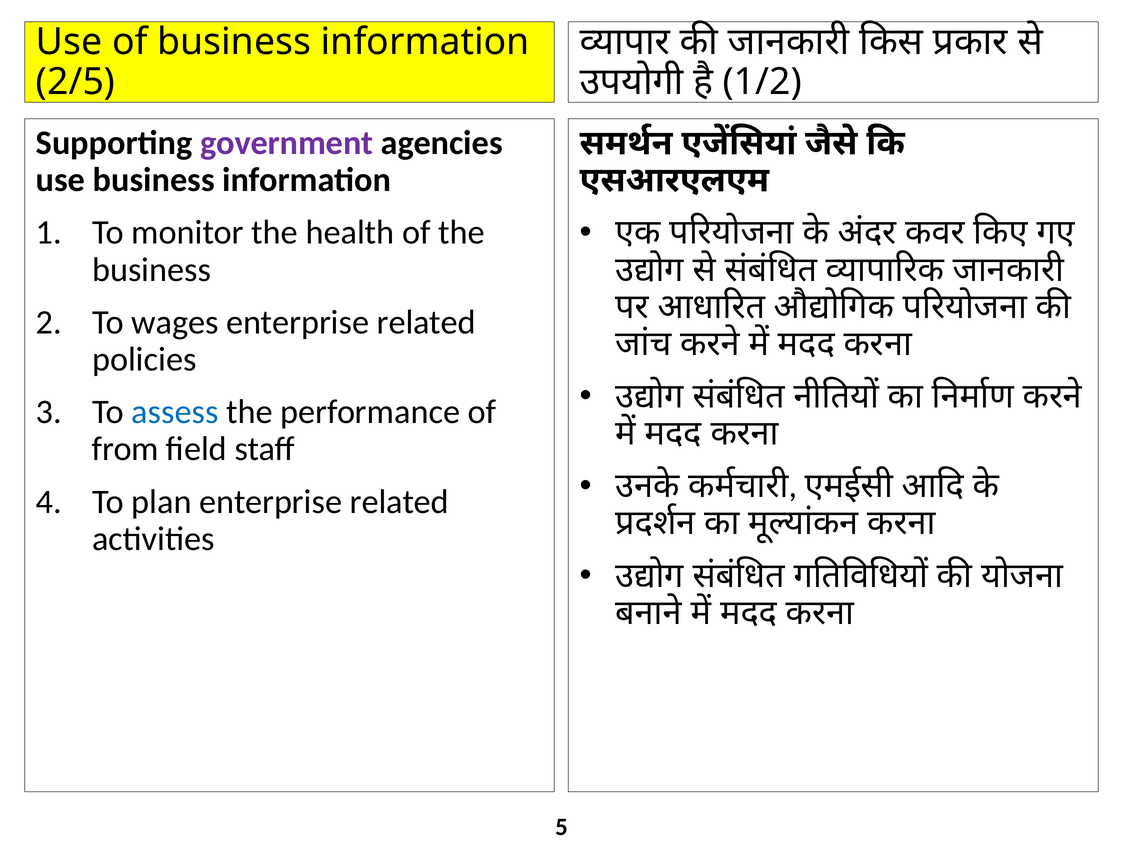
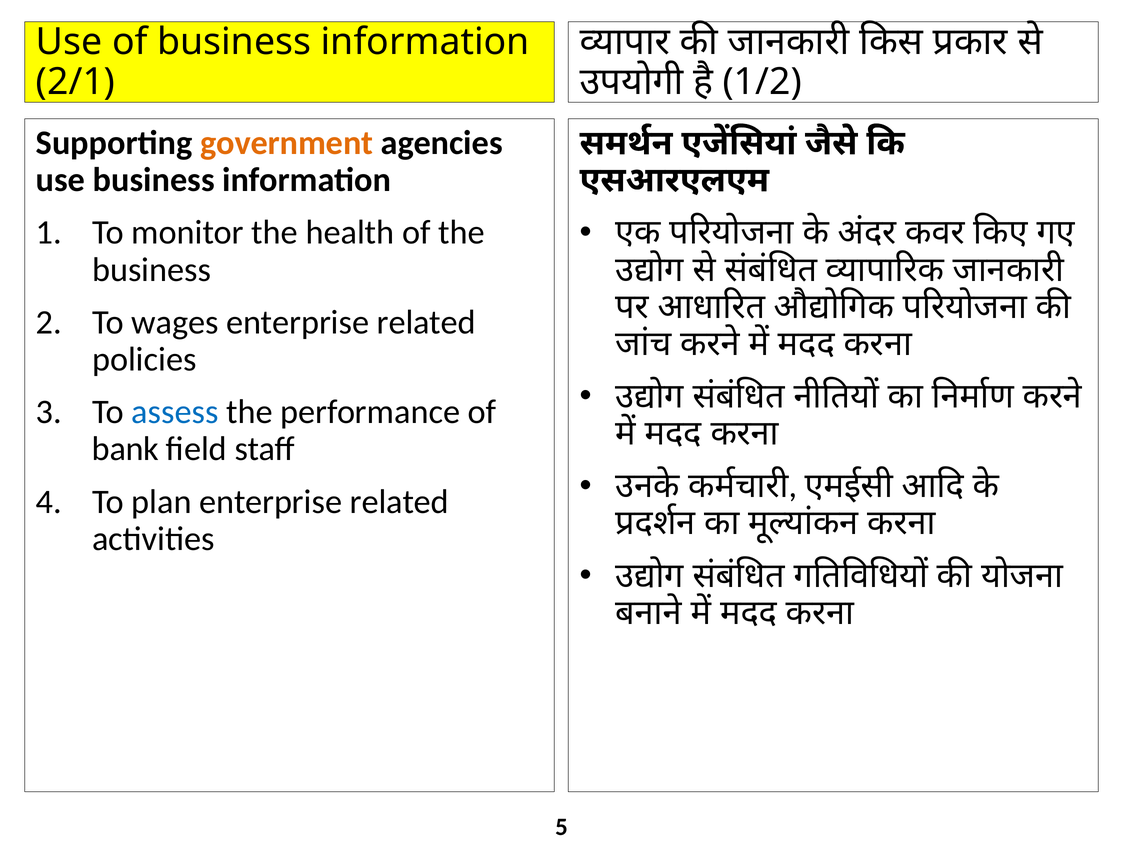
2/5: 2/5 -> 2/1
government colour: purple -> orange
from: from -> bank
